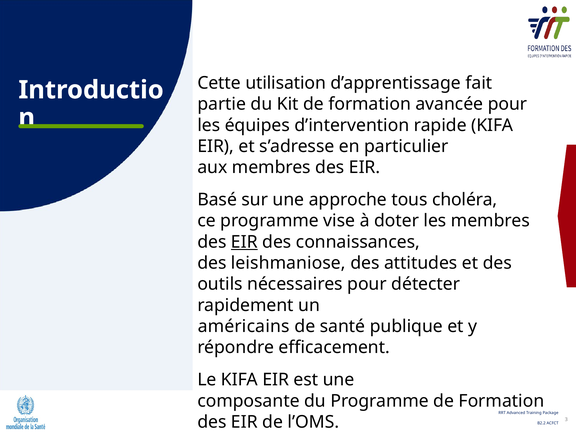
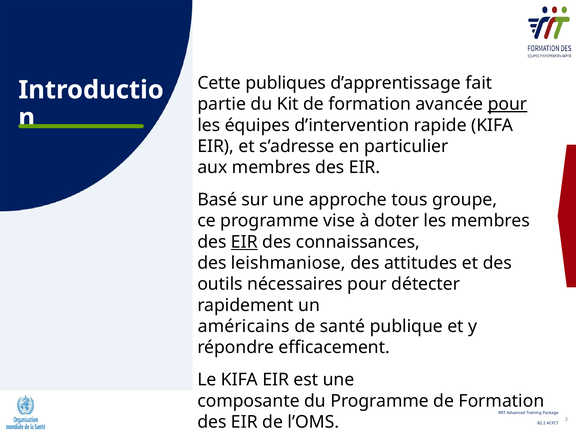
utilisation: utilisation -> publiques
pour at (507, 104) underline: none -> present
choléra: choléra -> groupe
